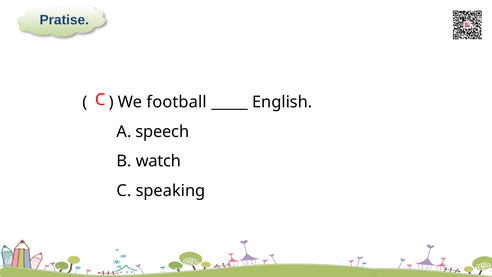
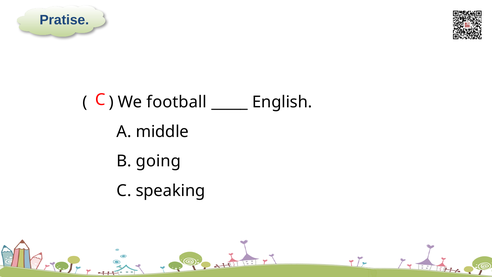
speech: speech -> middle
watch: watch -> going
